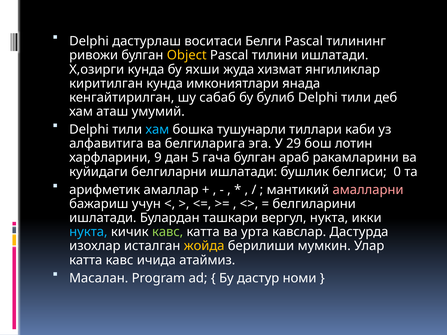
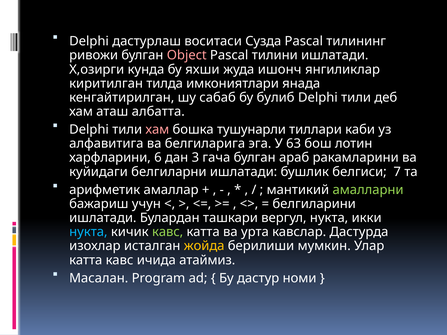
Белги: Белги -> Сузда
Object colour: yellow -> pink
хизмат: хизмат -> ишонч
киритилган кунда: кунда -> тилда
умумий: умумий -> албатта
хам at (157, 130) colour: light blue -> pink
29: 29 -> 63
9: 9 -> 6
5: 5 -> 3
0: 0 -> 7
амалларни colour: pink -> light green
